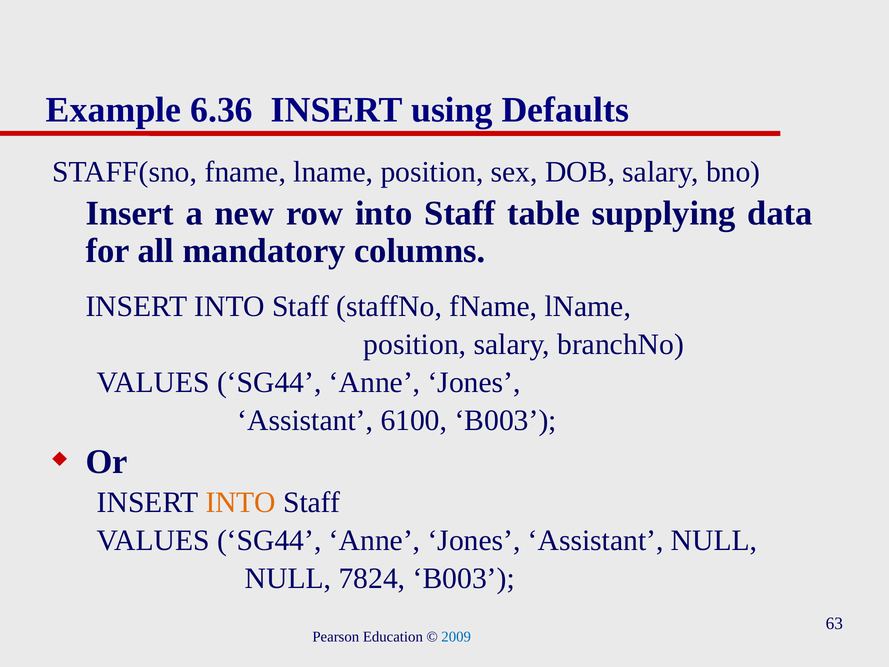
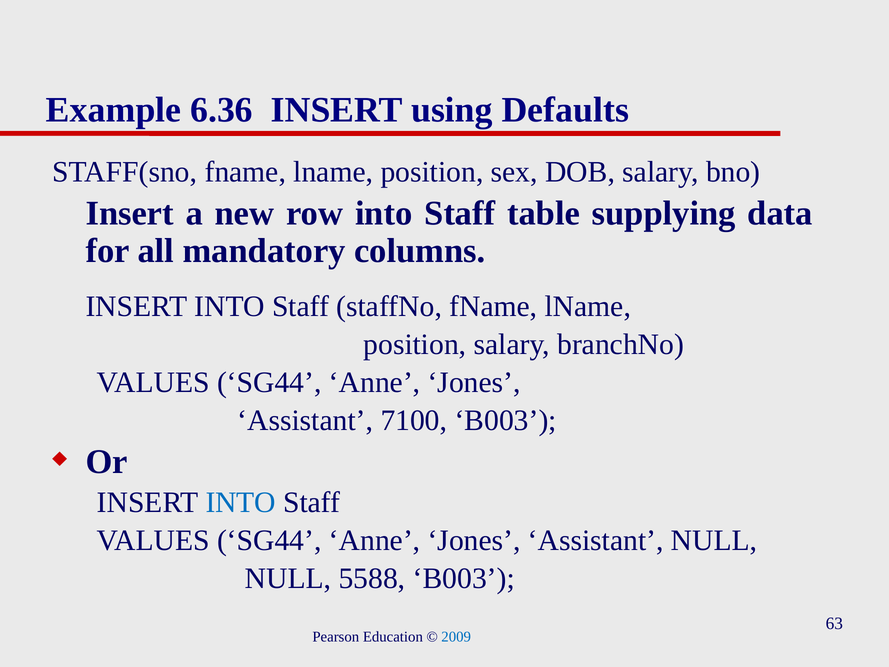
6100: 6100 -> 7100
INTO at (241, 502) colour: orange -> blue
7824: 7824 -> 5588
